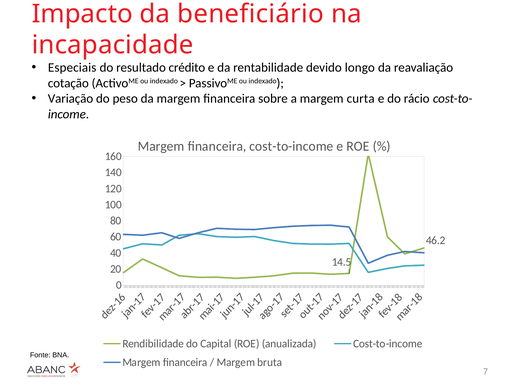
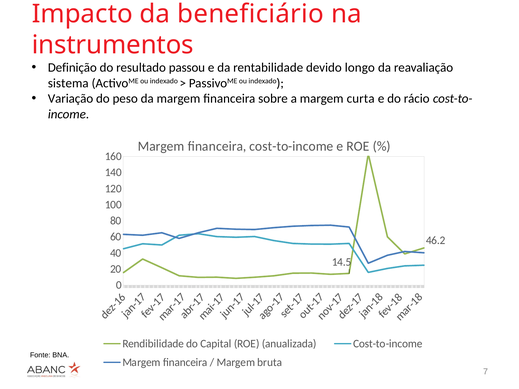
incapacidade: incapacidade -> instrumentos
Especiais: Especiais -> Definição
crédito: crédito -> passou
cotação: cotação -> sistema
